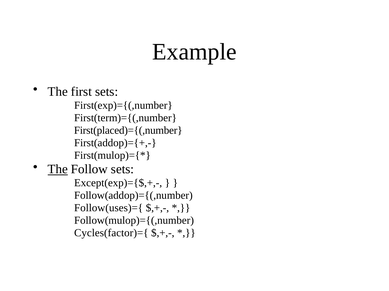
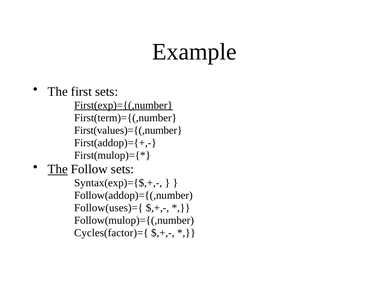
First(exp)={(,number underline: none -> present
First(placed)={(,number: First(placed)={(,number -> First(values)={(,number
Except(exp)={$,+,-: Except(exp)={$,+,- -> Syntax(exp)={$,+,-
